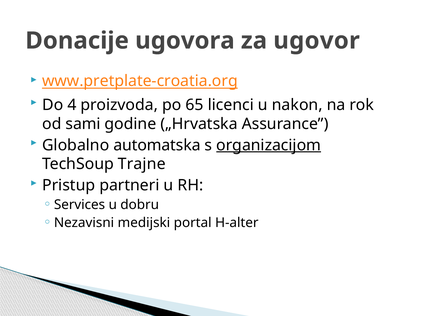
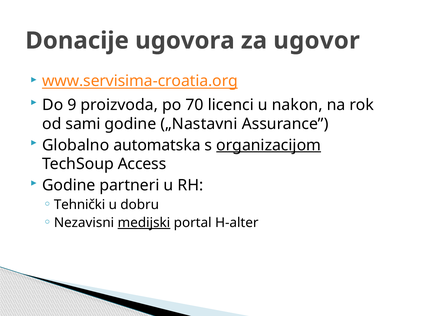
www.pretplate-croatia.org: www.pretplate-croatia.org -> www.servisima-croatia.org
4: 4 -> 9
65: 65 -> 70
„Hrvatska: „Hrvatska -> „Nastavni
Trajne: Trajne -> Access
Pristup at (69, 186): Pristup -> Godine
Services: Services -> Tehnički
medijski underline: none -> present
